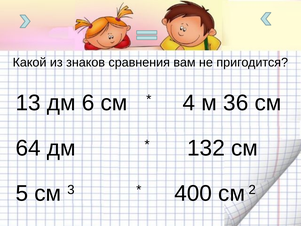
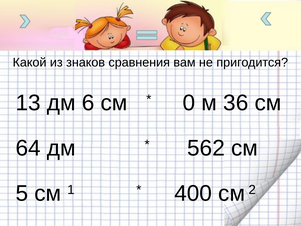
4: 4 -> 0
132: 132 -> 562
3: 3 -> 1
